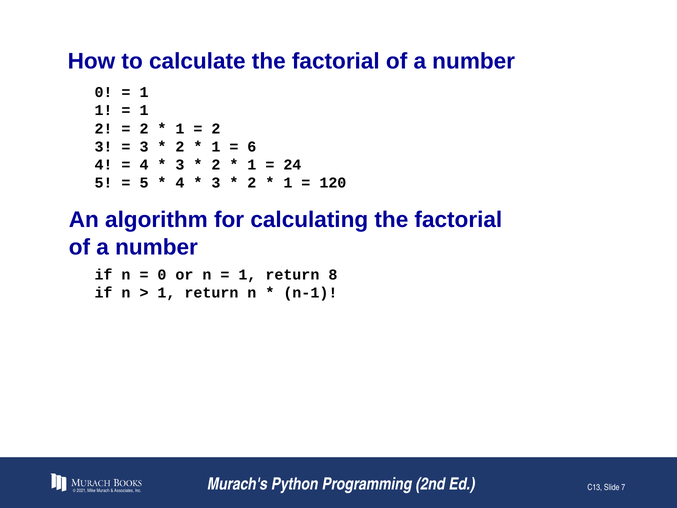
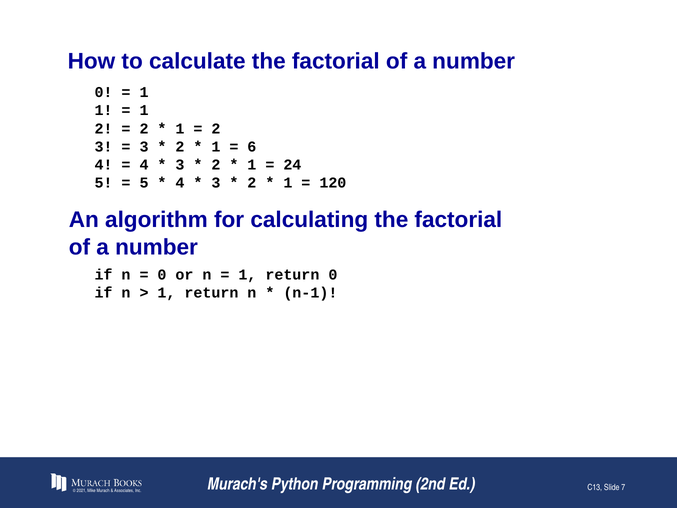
return 8: 8 -> 0
